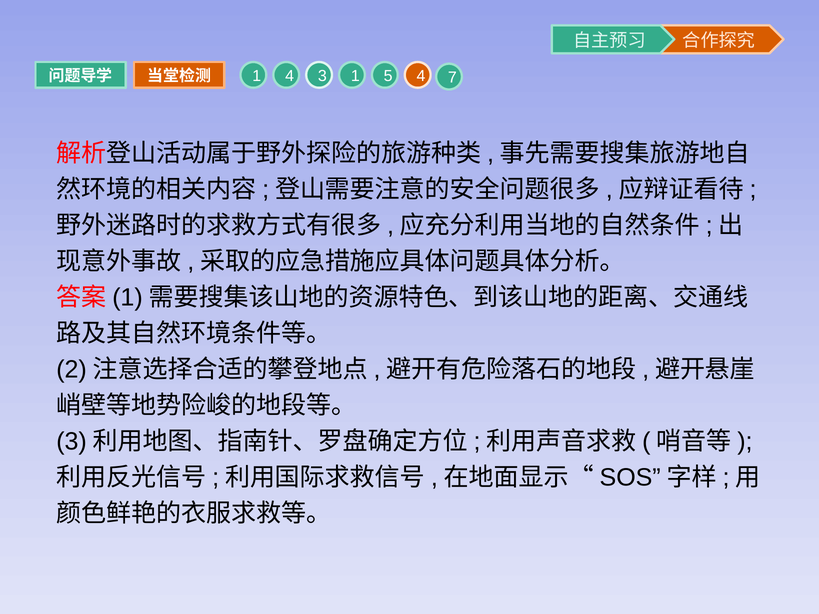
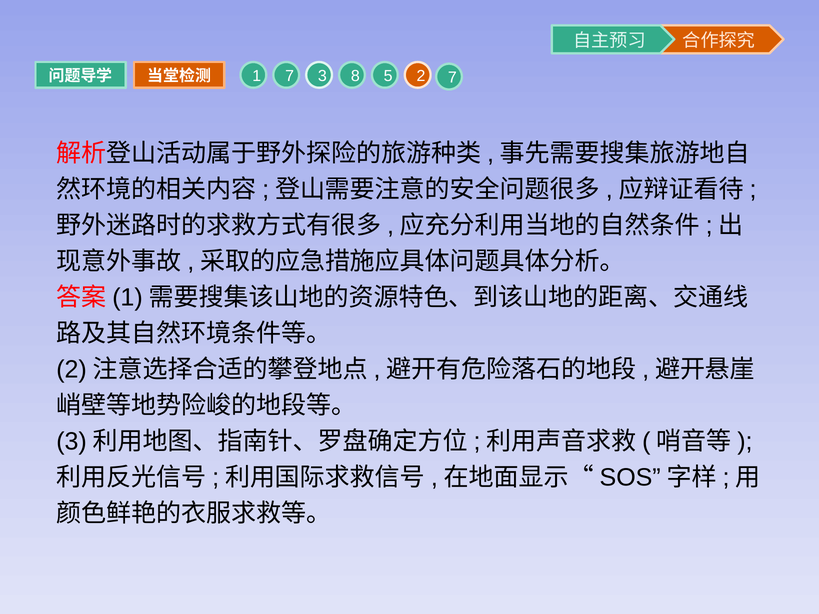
1 4: 4 -> 7
3 1: 1 -> 8
5 4: 4 -> 2
